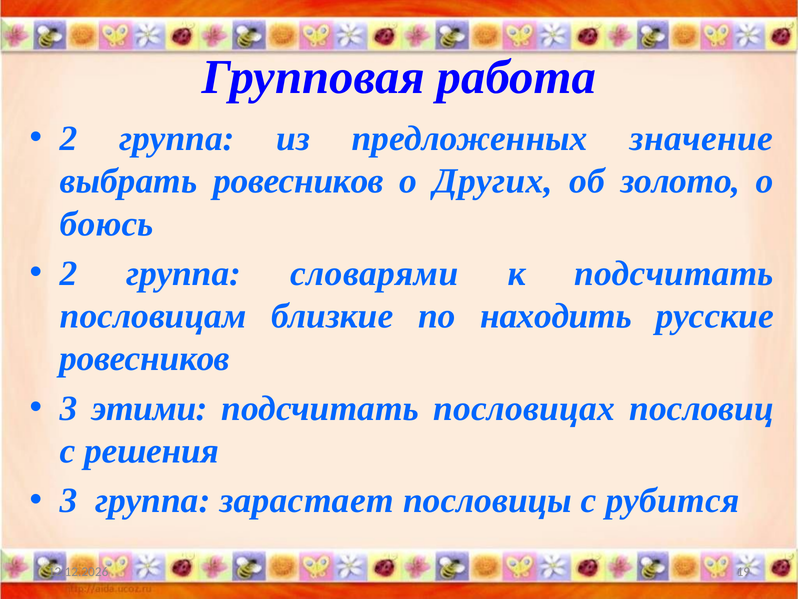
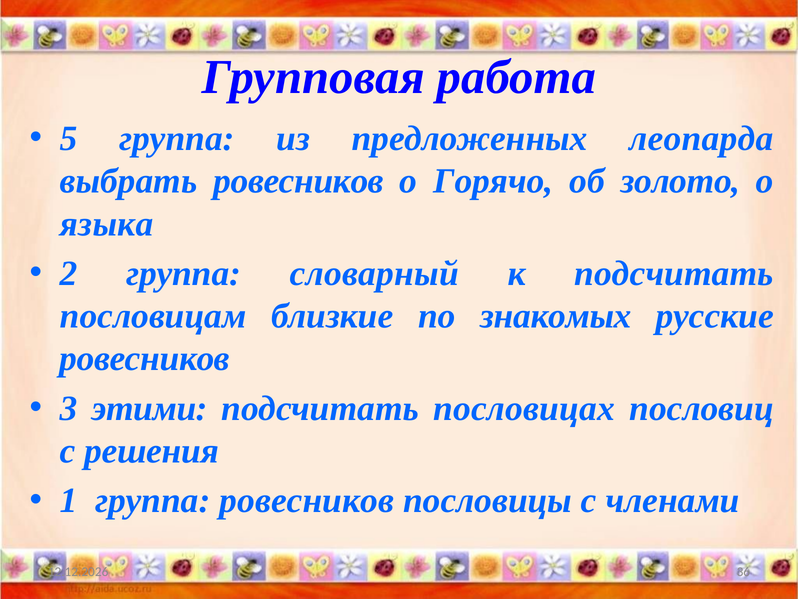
2 at (69, 138): 2 -> 5
значение: значение -> леопарда
Других: Других -> Горячо
боюсь: боюсь -> языка
словарями: словарями -> словарный
находить: находить -> знакомых
3 at (69, 500): 3 -> 1
группа зарастает: зарастает -> ровесников
рубится: рубится -> членами
19: 19 -> 36
